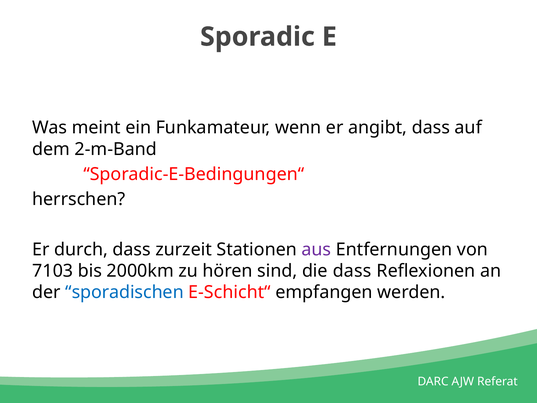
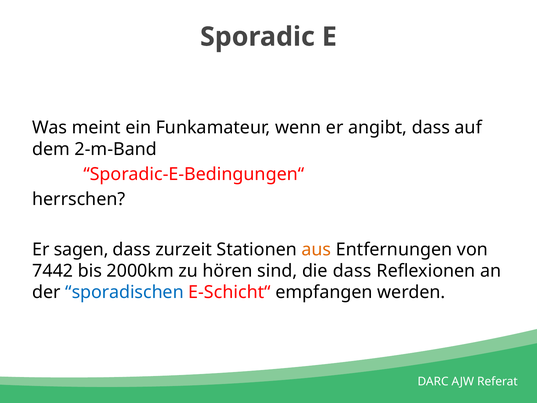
durch: durch -> sagen
aus colour: purple -> orange
7103: 7103 -> 7442
